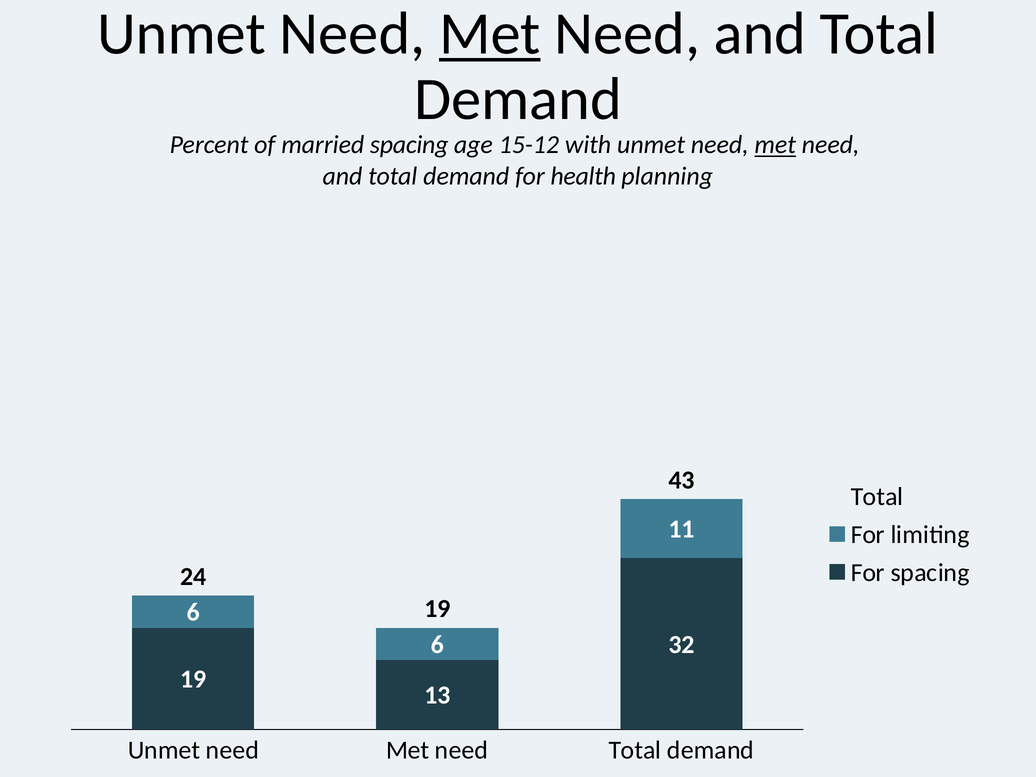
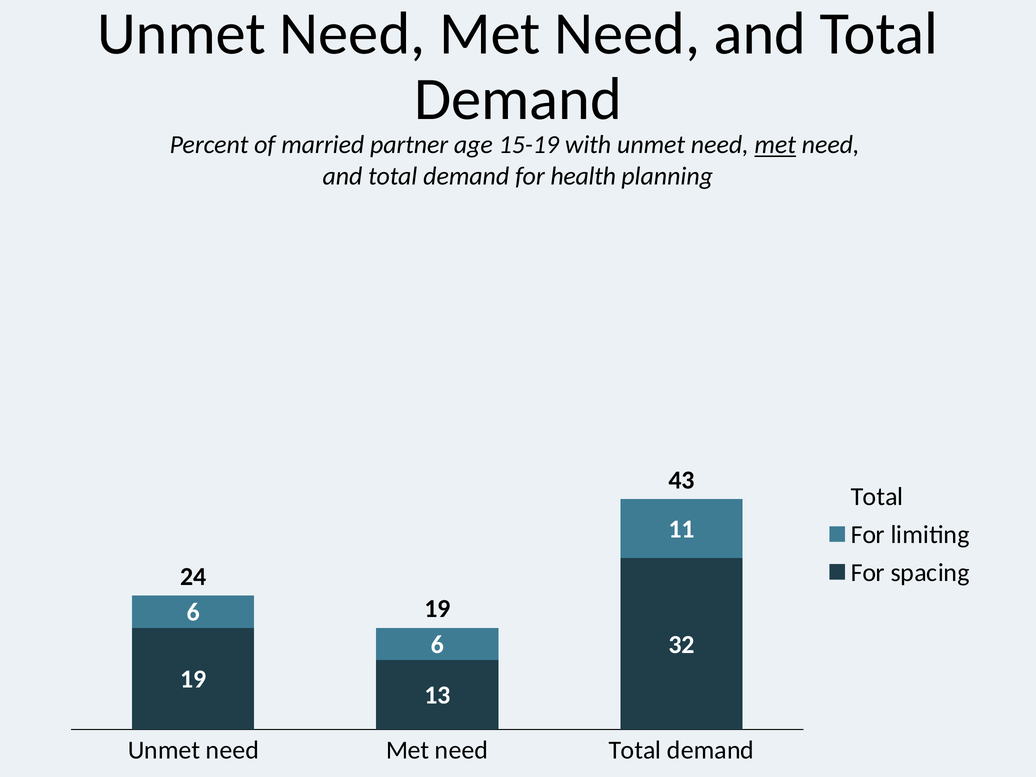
Met at (490, 34) underline: present -> none
married spacing: spacing -> partner
15-12: 15-12 -> 15-19
